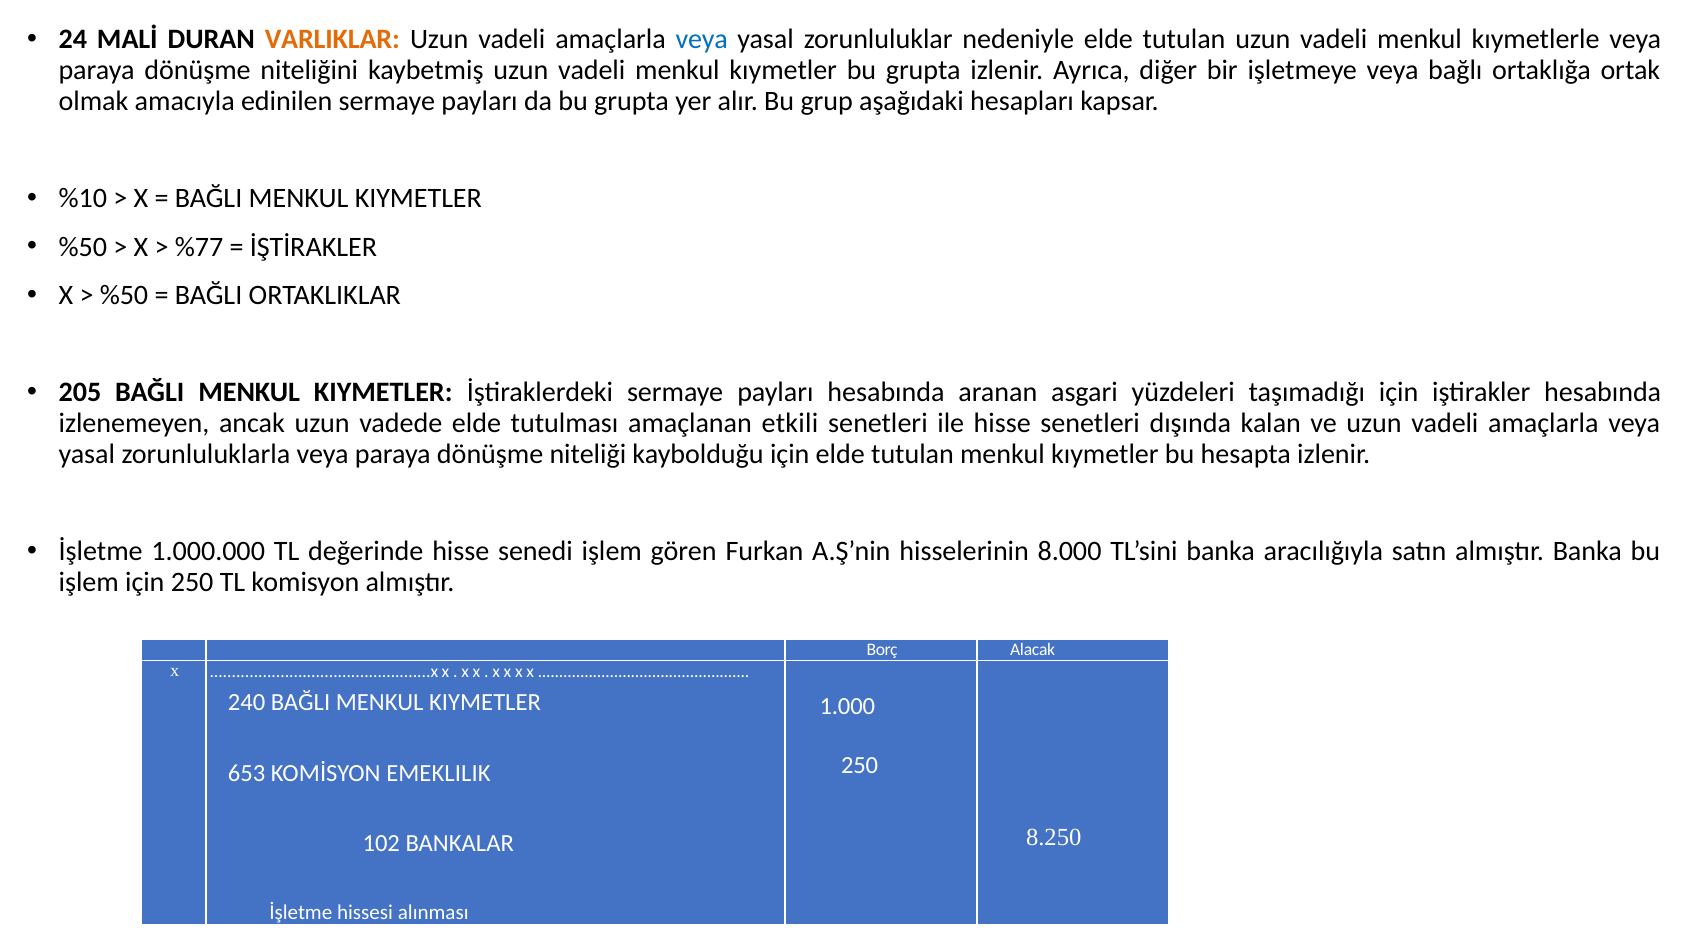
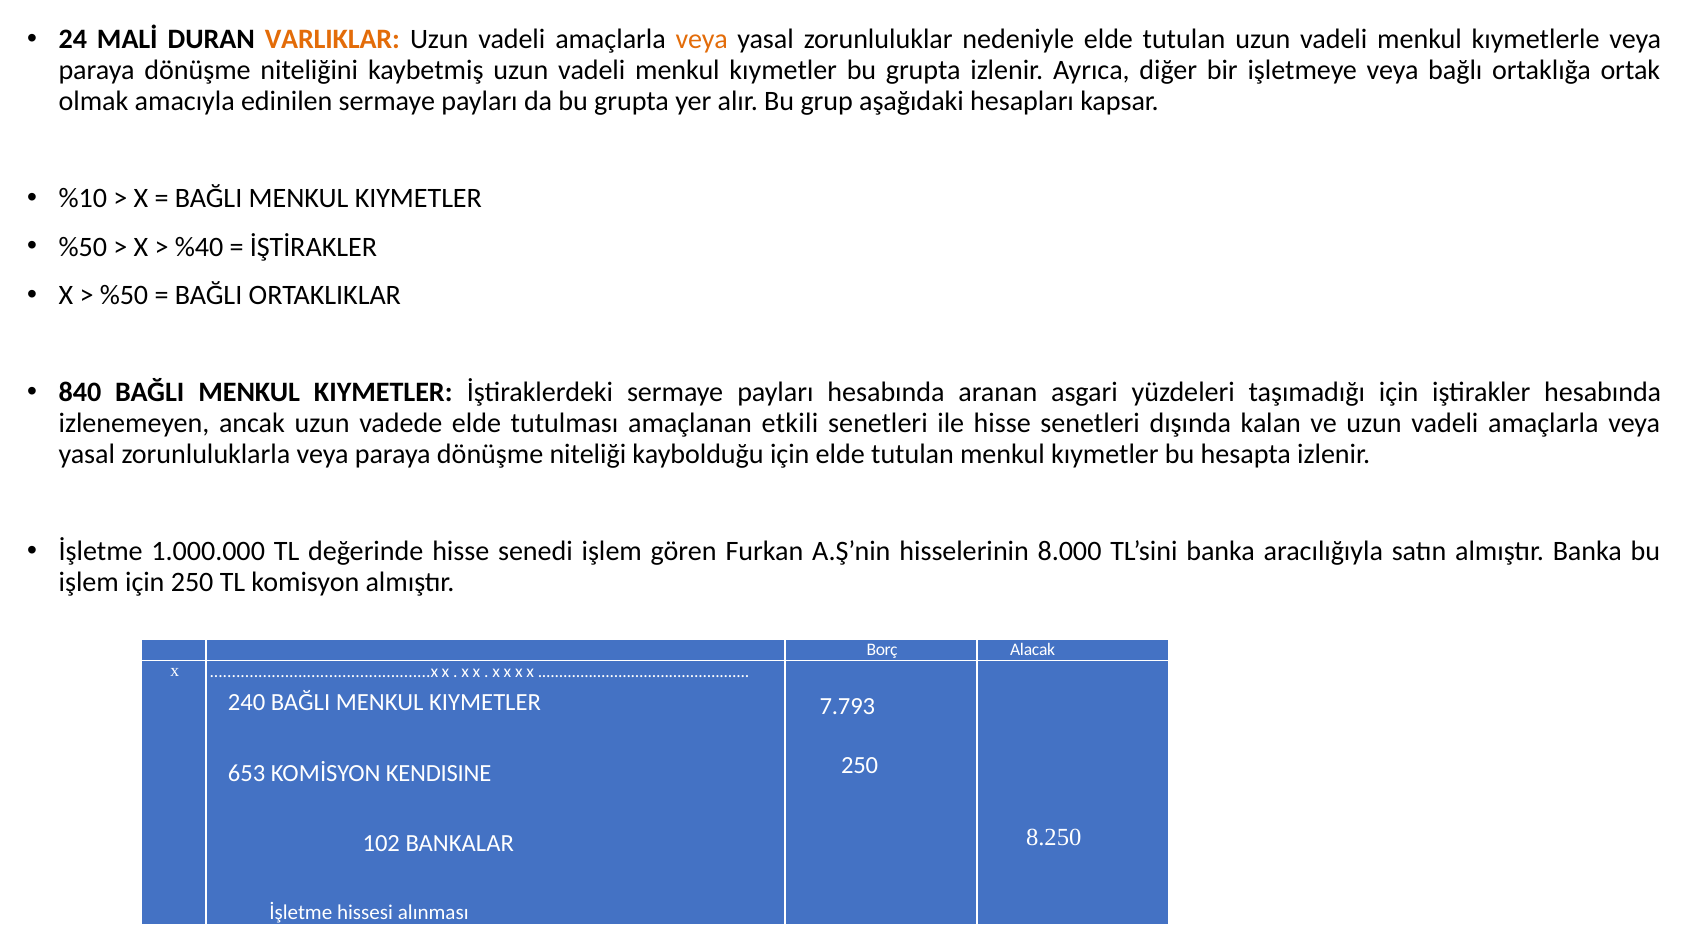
veya at (702, 39) colour: blue -> orange
%77: %77 -> %40
205: 205 -> 840
1.000: 1.000 -> 7.793
EMEKLILIK: EMEKLILIK -> KENDISINE
